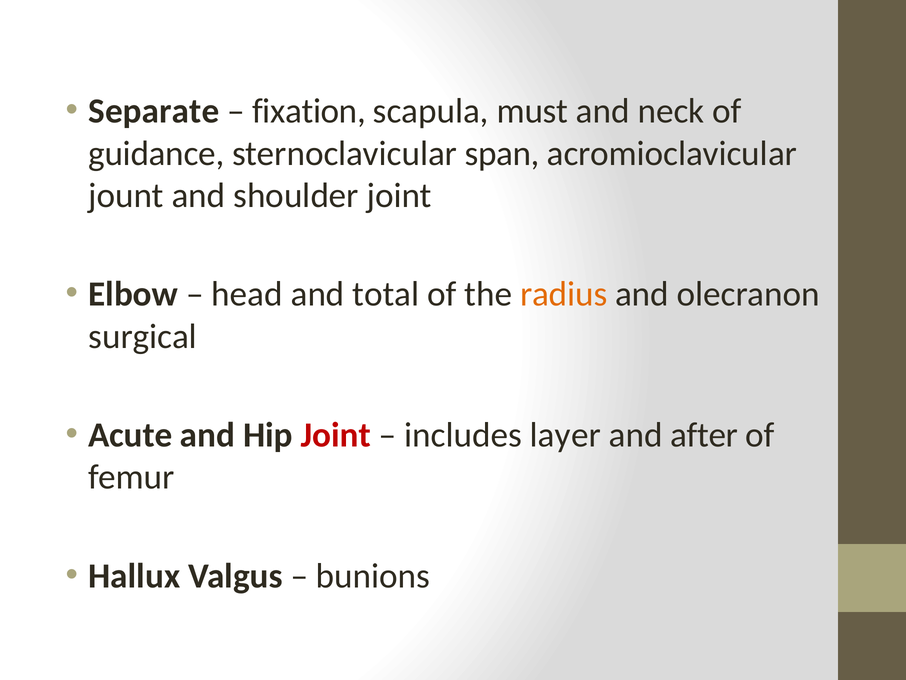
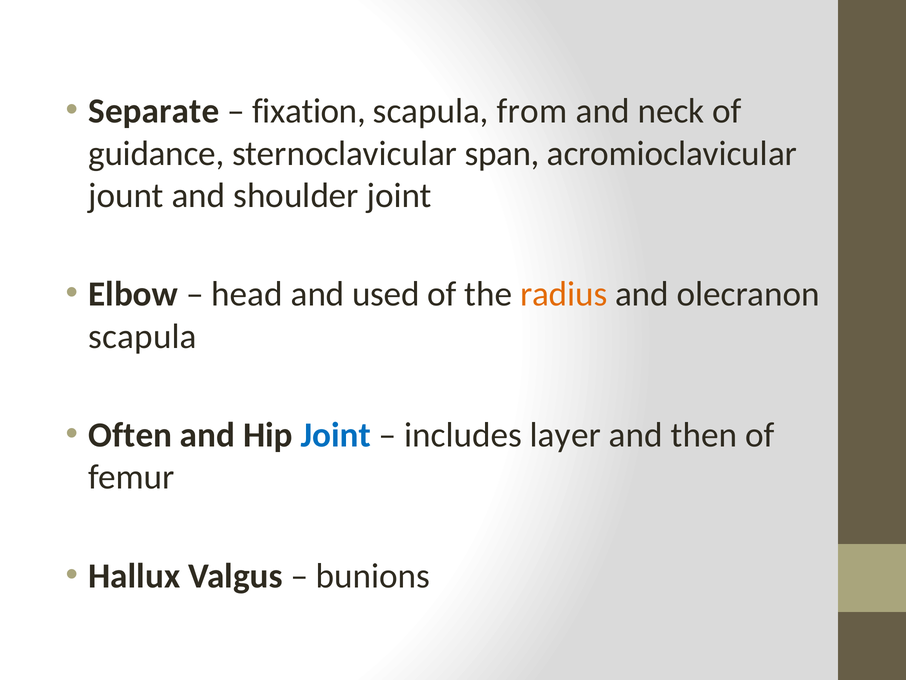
must: must -> from
total: total -> used
surgical at (143, 336): surgical -> scapula
Acute: Acute -> Often
Joint at (336, 435) colour: red -> blue
after: after -> then
